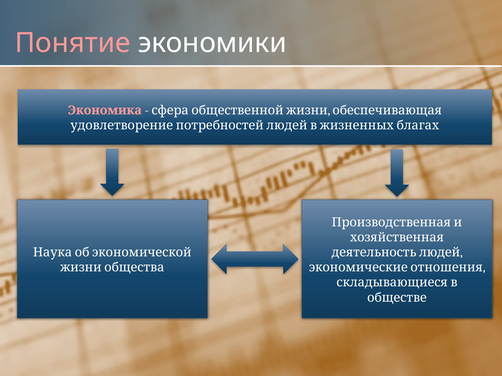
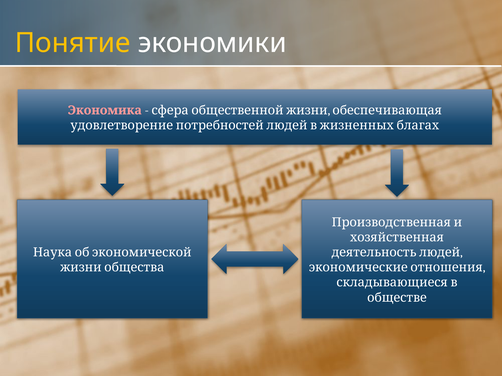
Понятие colour: pink -> yellow
